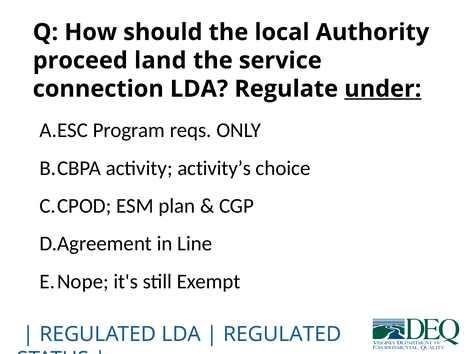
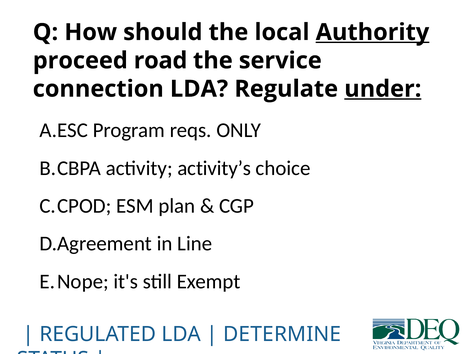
Authority underline: none -> present
land: land -> road
REGULATED at (282, 333): REGULATED -> DETERMINE
